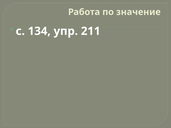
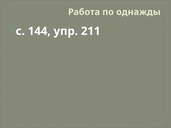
значение: значение -> однажды
134: 134 -> 144
